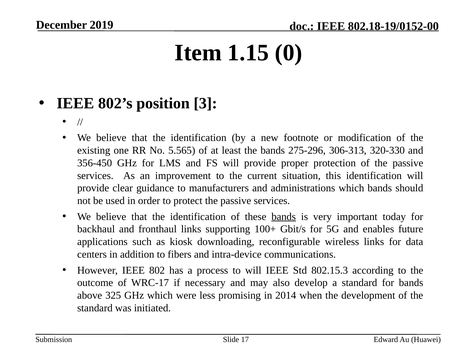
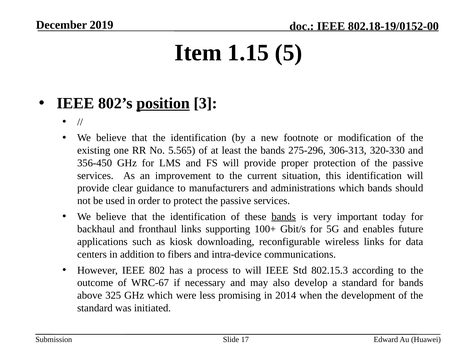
0: 0 -> 5
position underline: none -> present
WRC-17: WRC-17 -> WRC-67
